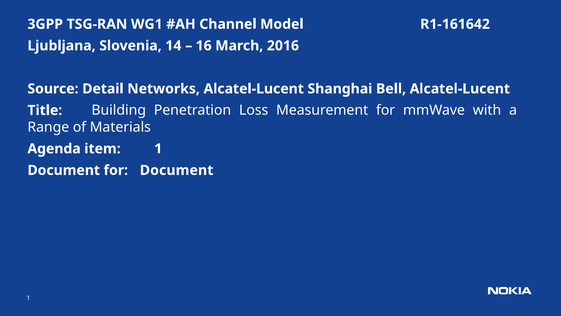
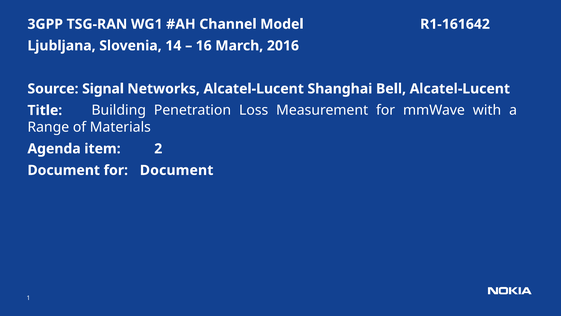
Detail: Detail -> Signal
item 1: 1 -> 2
